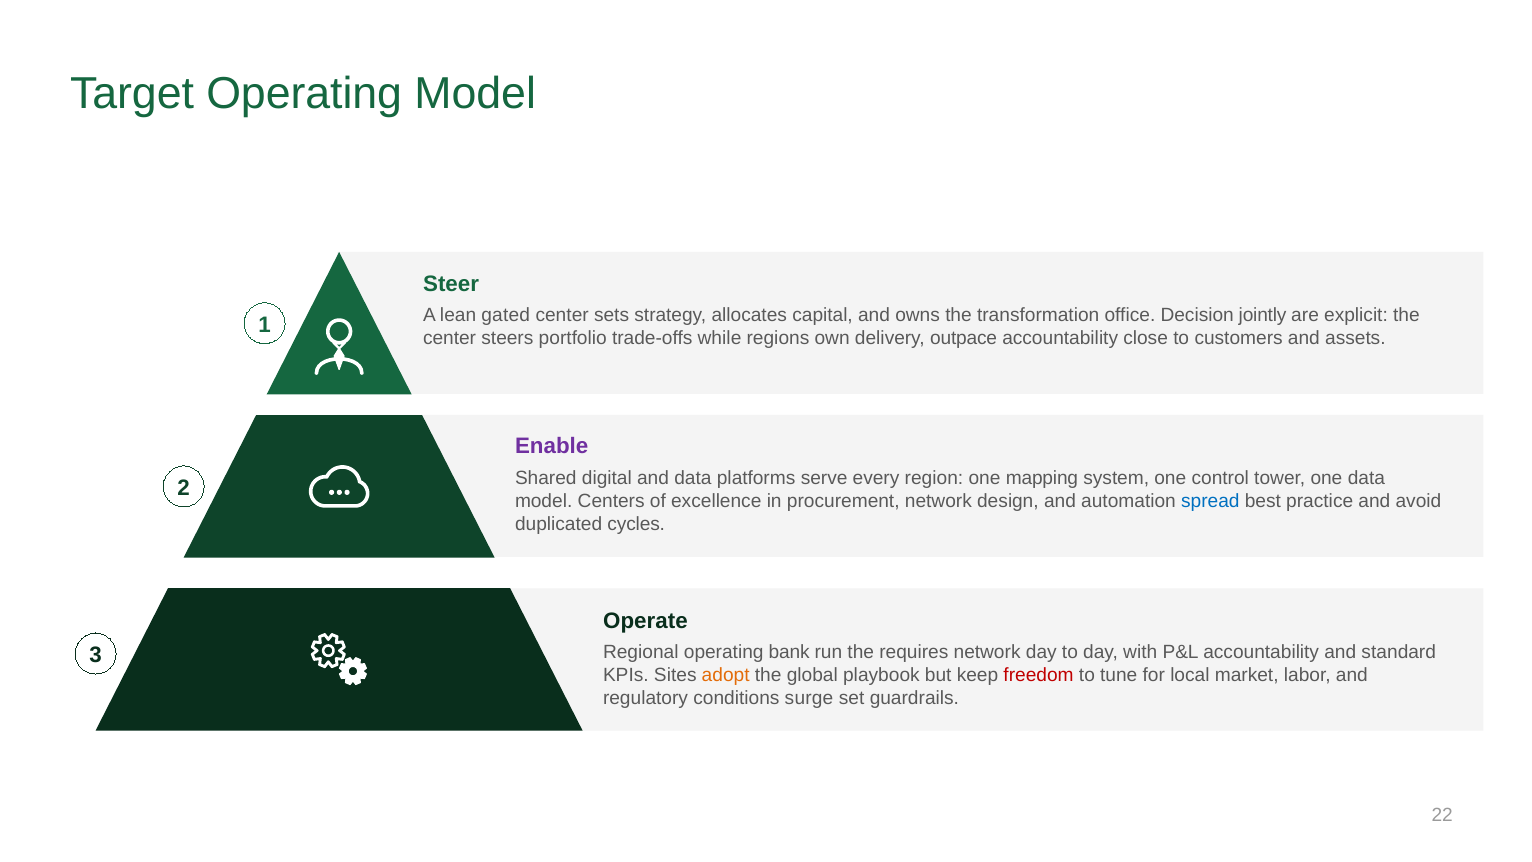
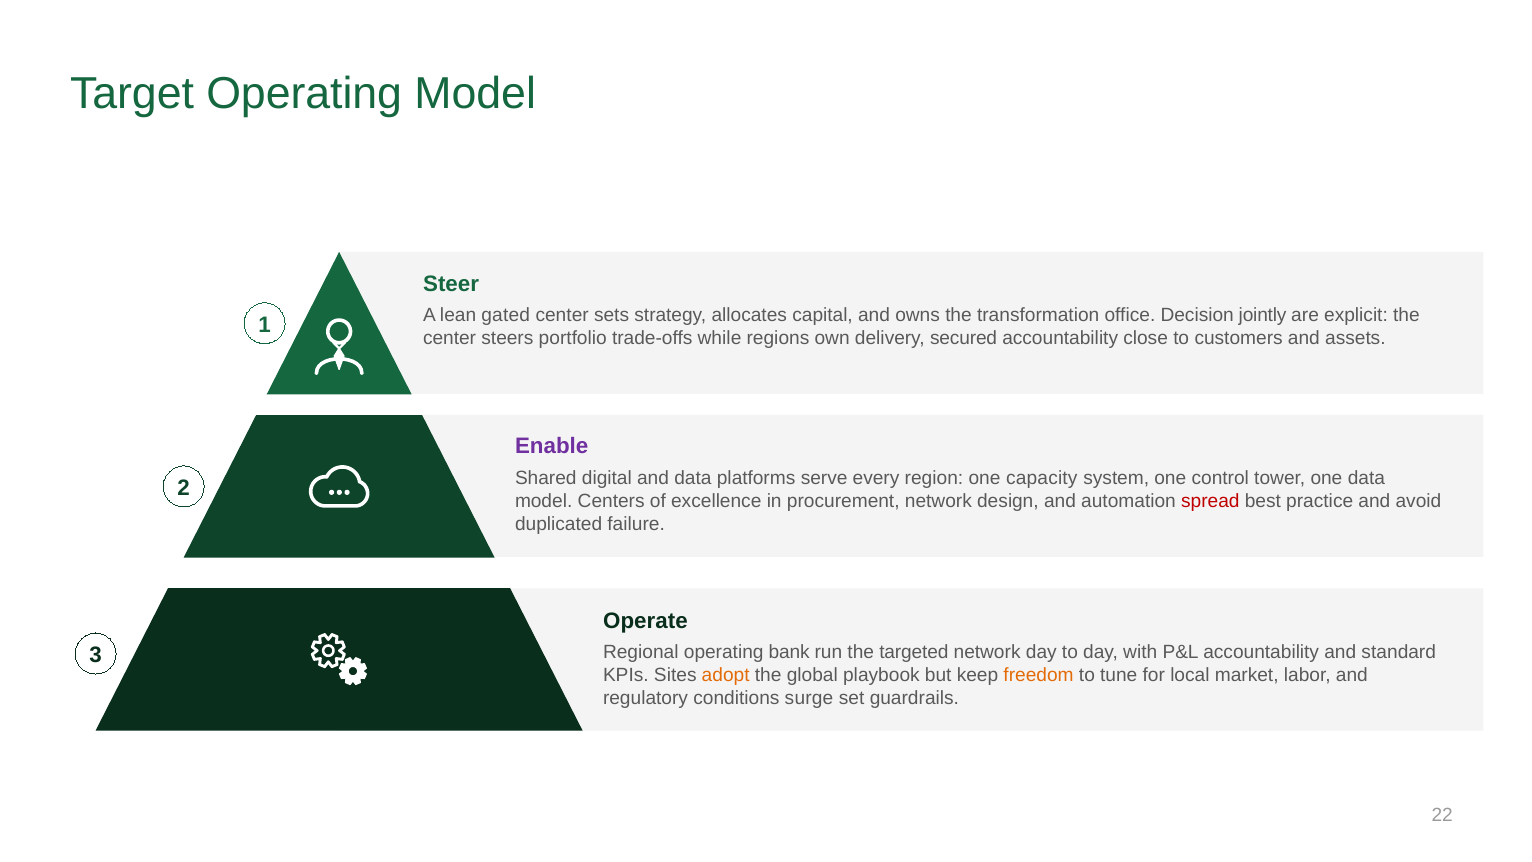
outpace: outpace -> secured
mapping: mapping -> capacity
spread colour: blue -> red
cycles: cycles -> failure
requires: requires -> targeted
freedom colour: red -> orange
